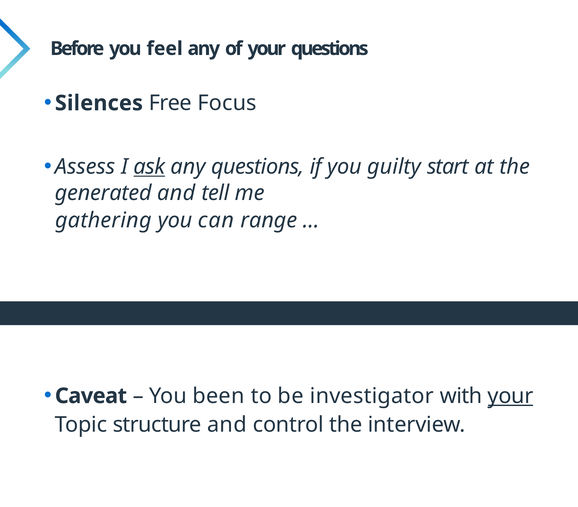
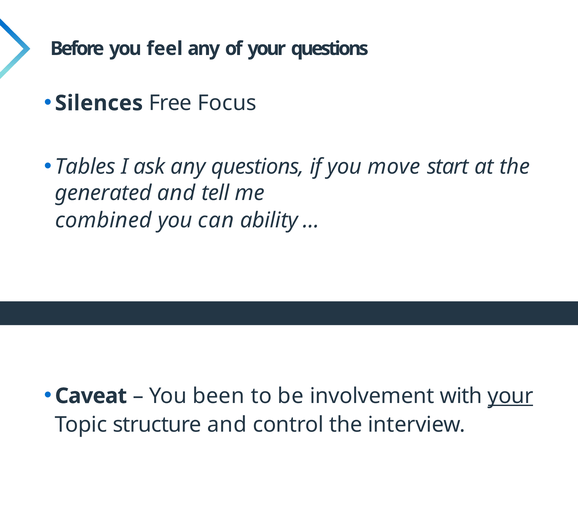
Assess: Assess -> Tables
ask underline: present -> none
guilty: guilty -> move
gathering: gathering -> combined
range: range -> ability
investigator: investigator -> involvement
